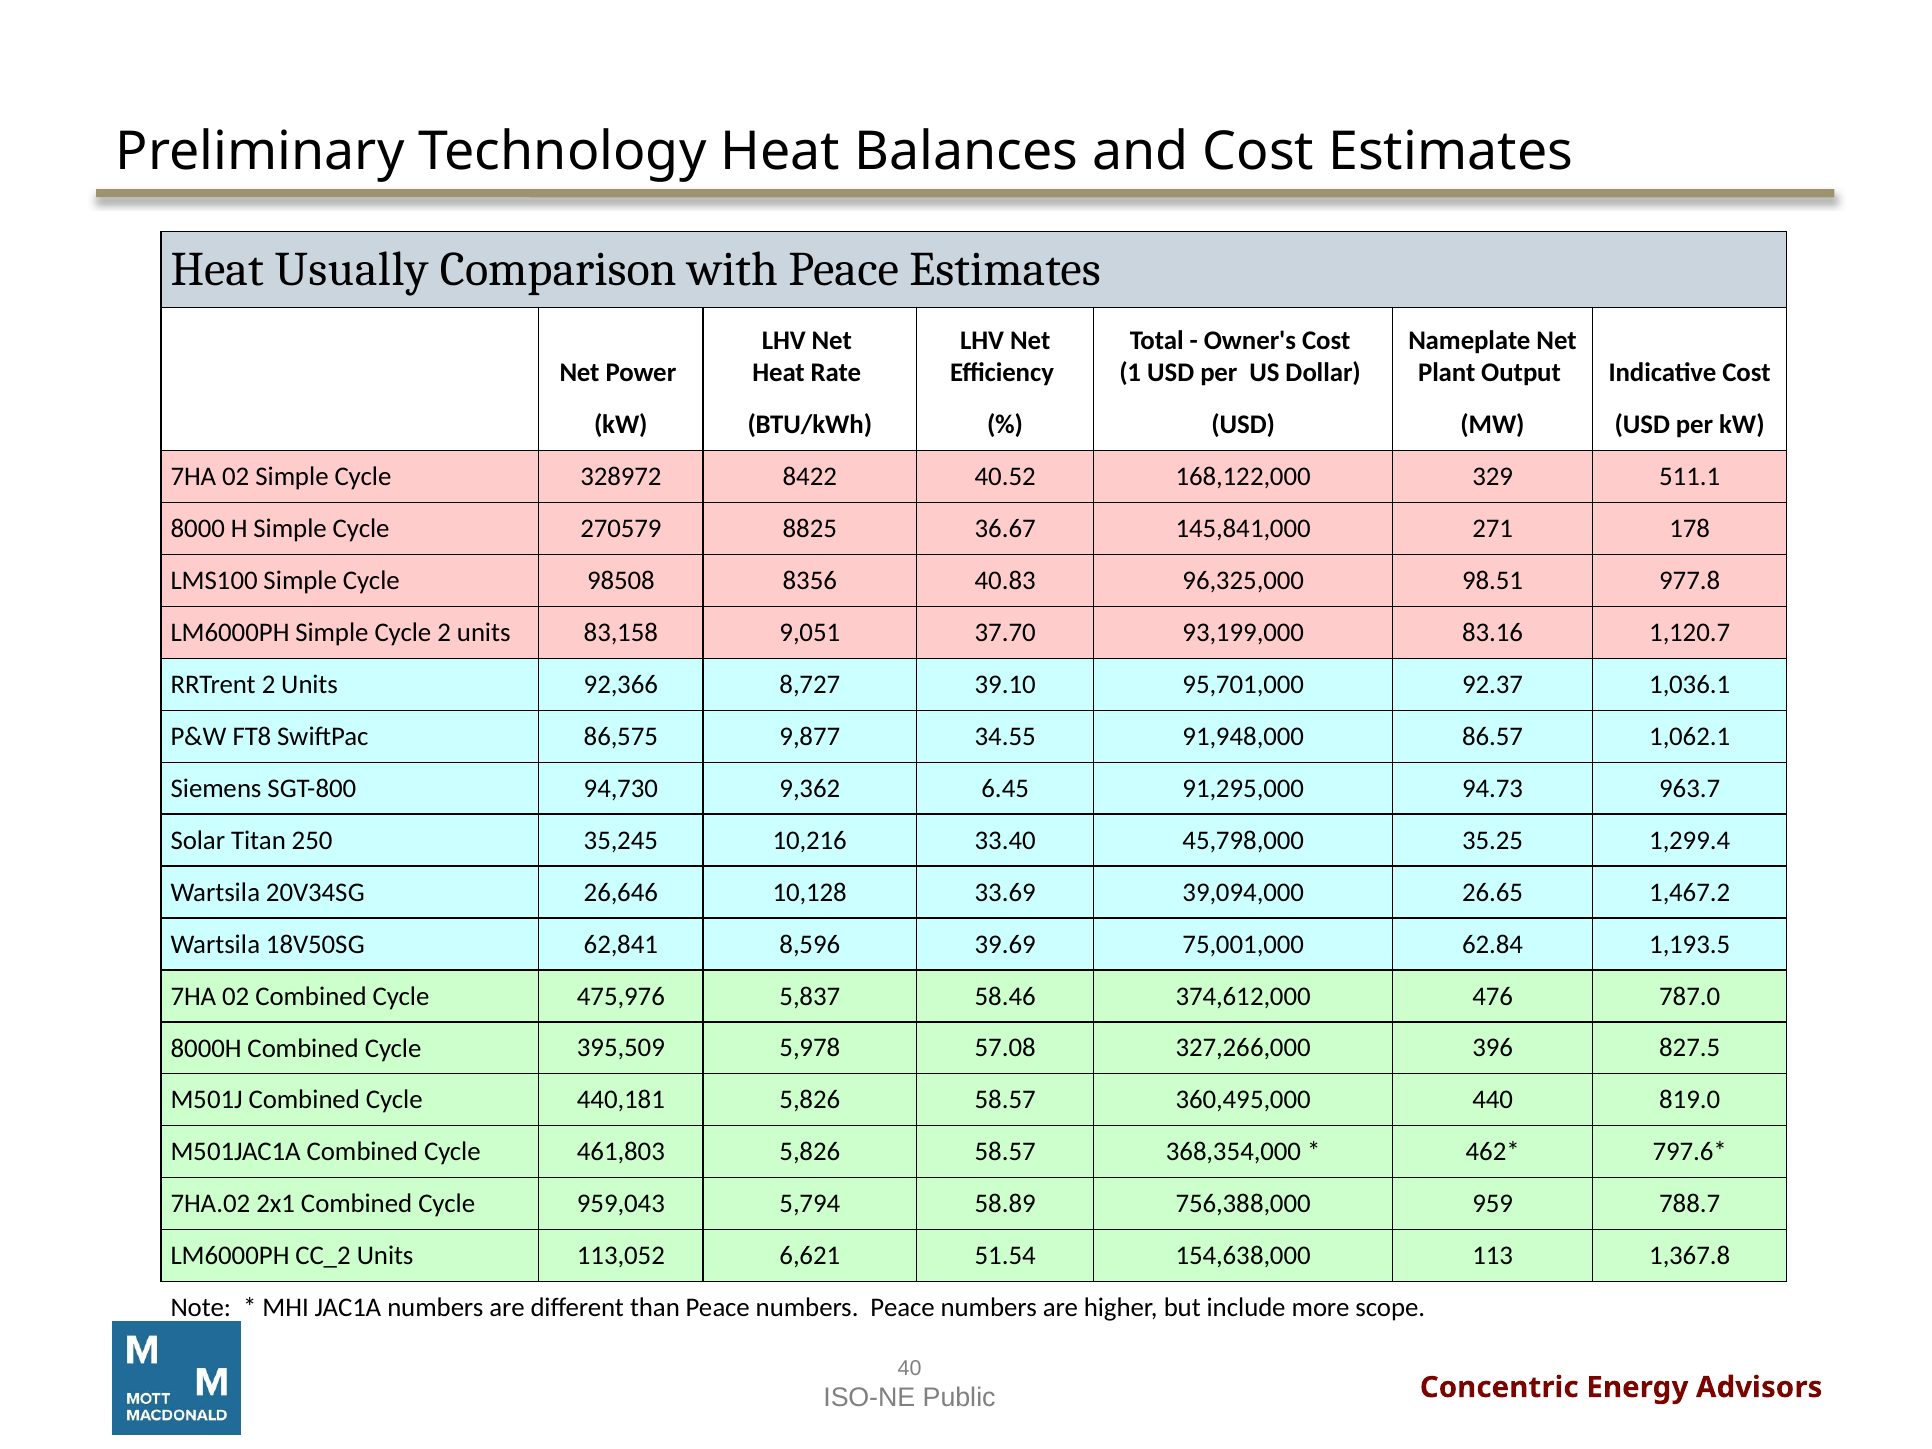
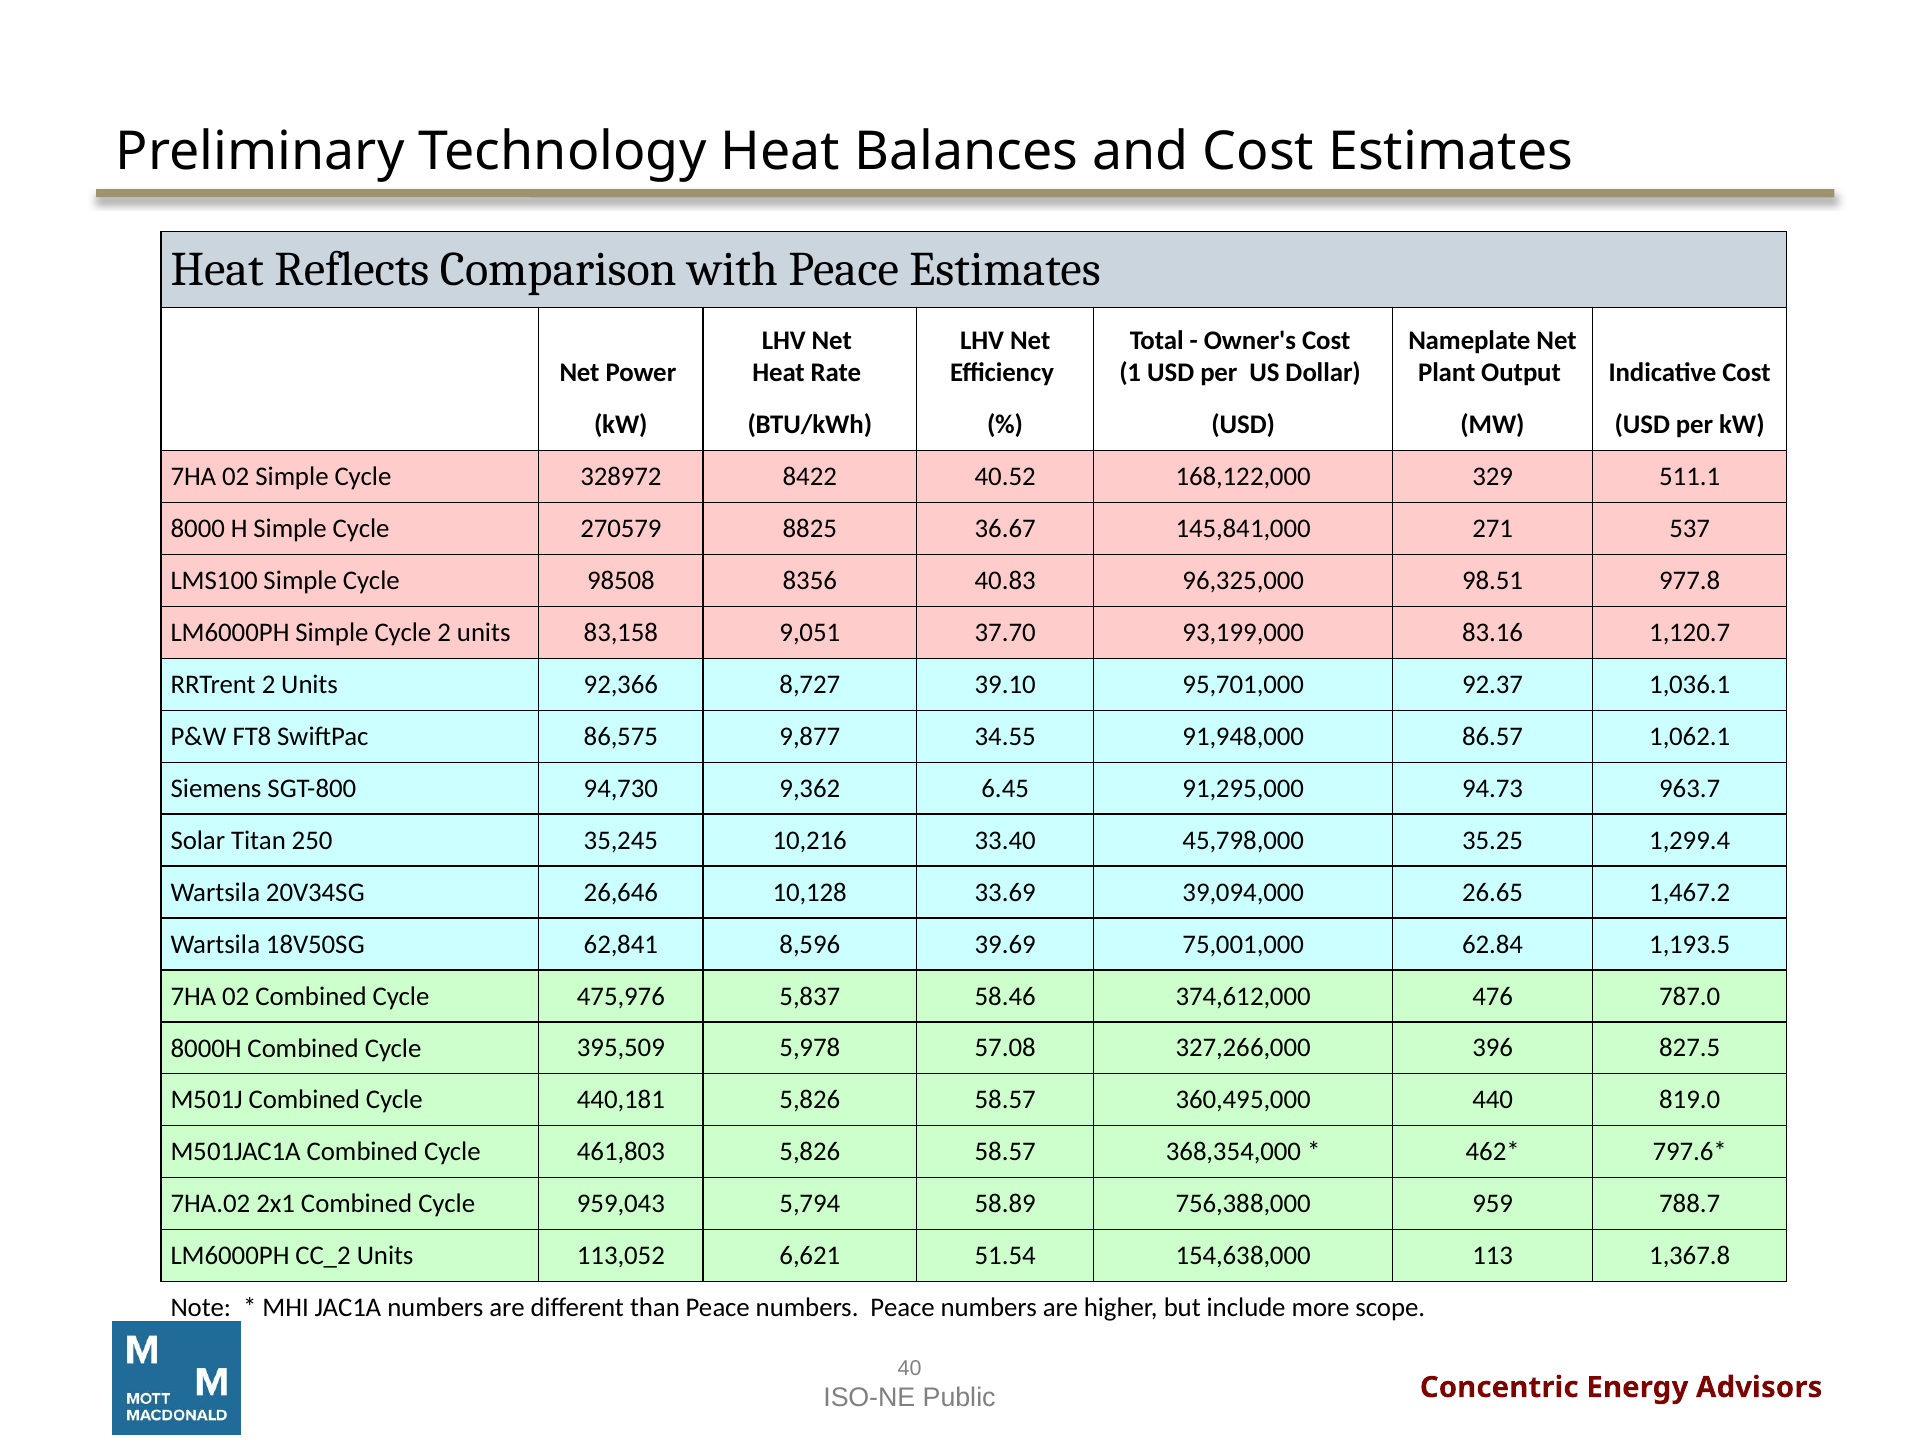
Usually: Usually -> Reflects
178: 178 -> 537
